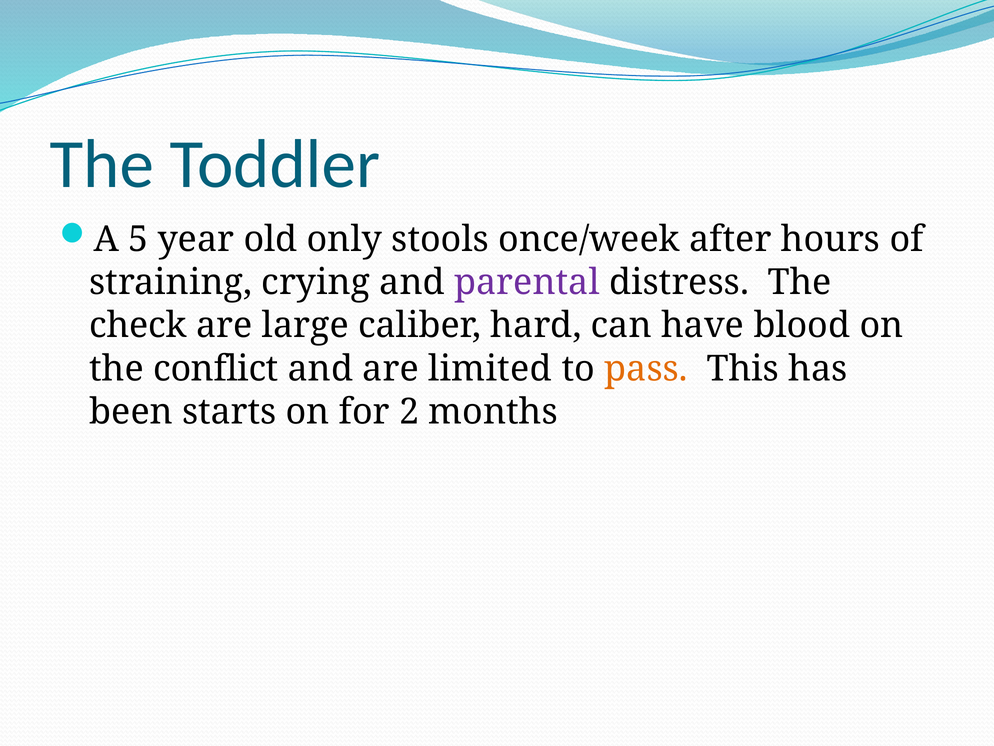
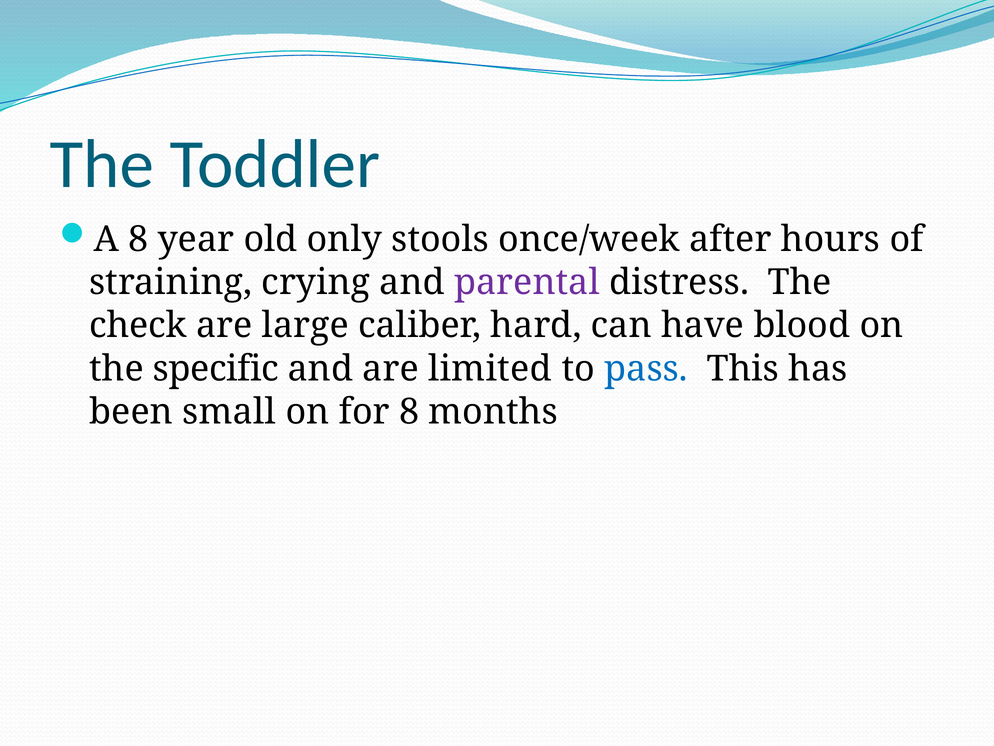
A 5: 5 -> 8
conflict: conflict -> specific
pass colour: orange -> blue
starts: starts -> small
for 2: 2 -> 8
